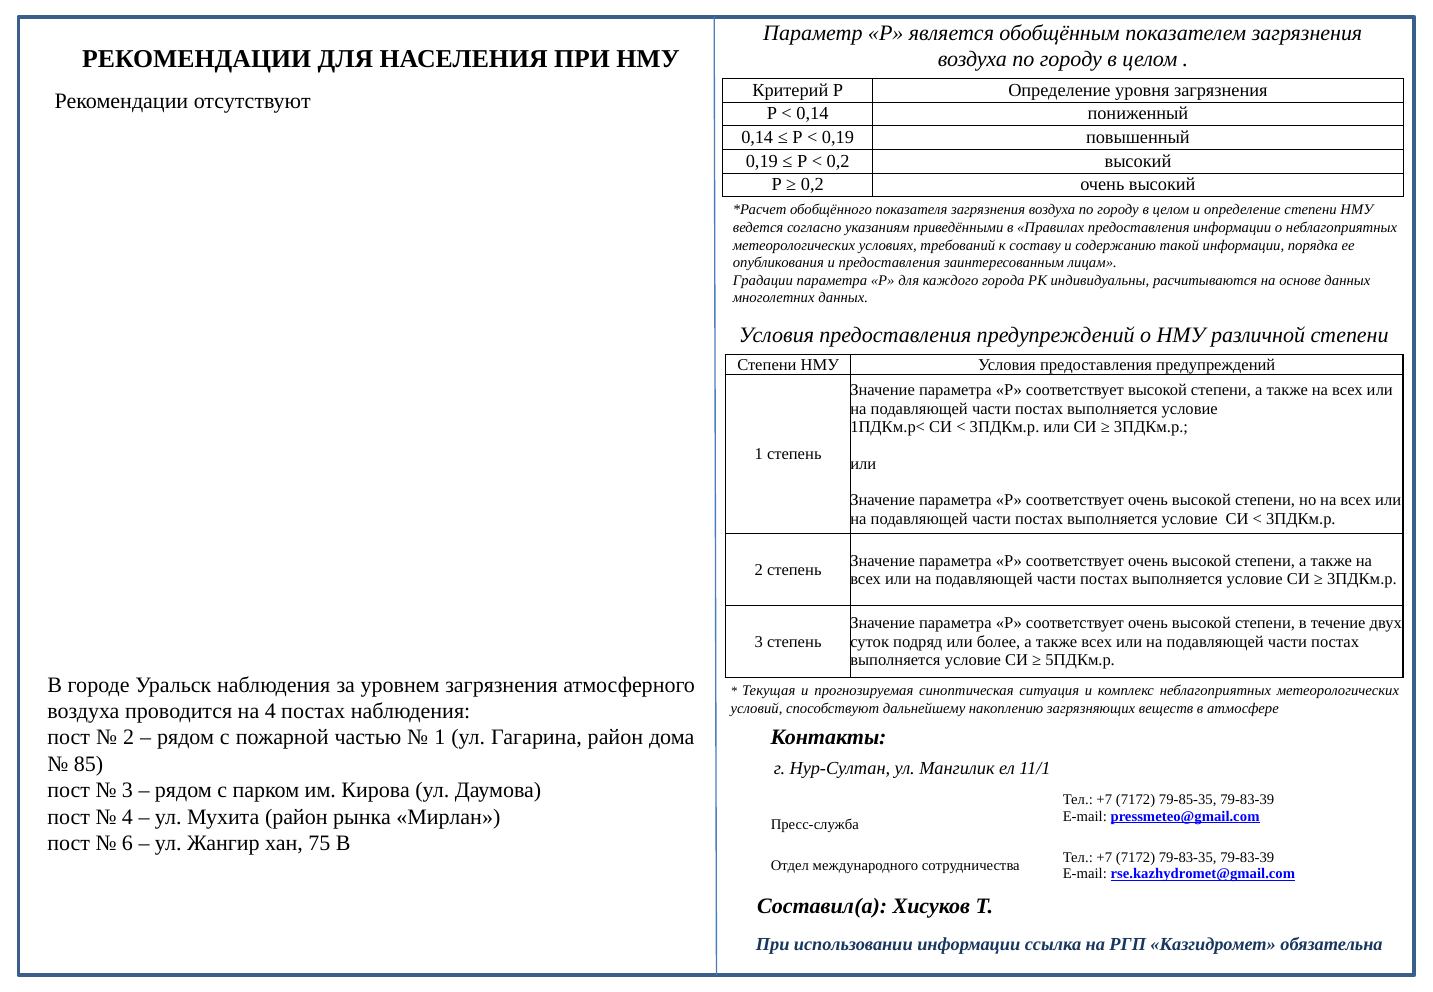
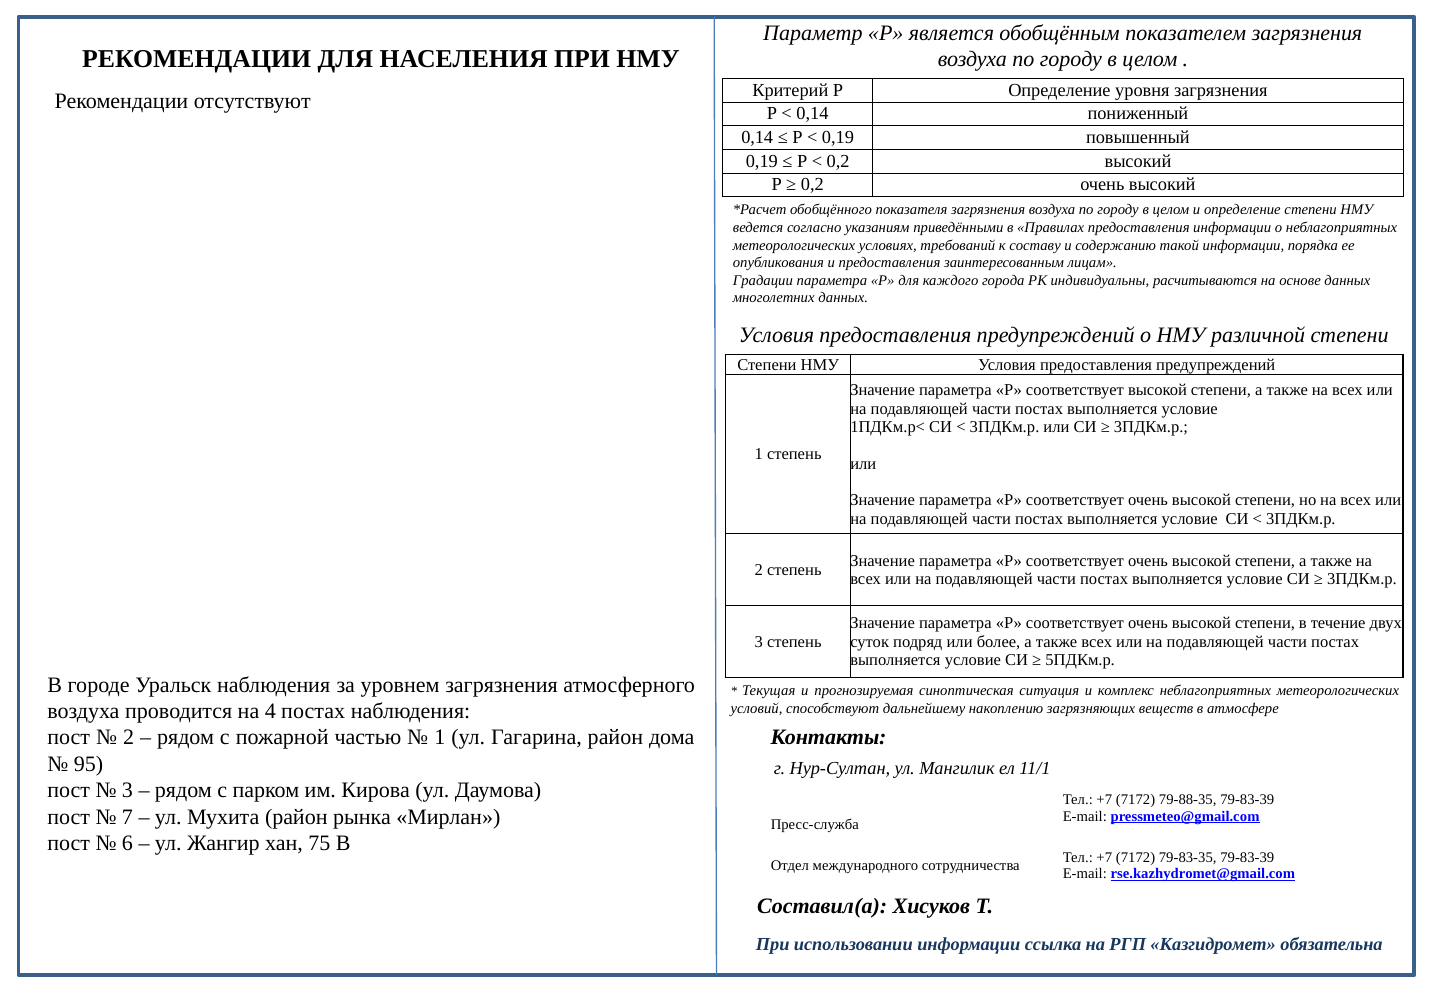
85: 85 -> 95
79-85-35: 79-85-35 -> 79-88-35
4 at (127, 817): 4 -> 7
